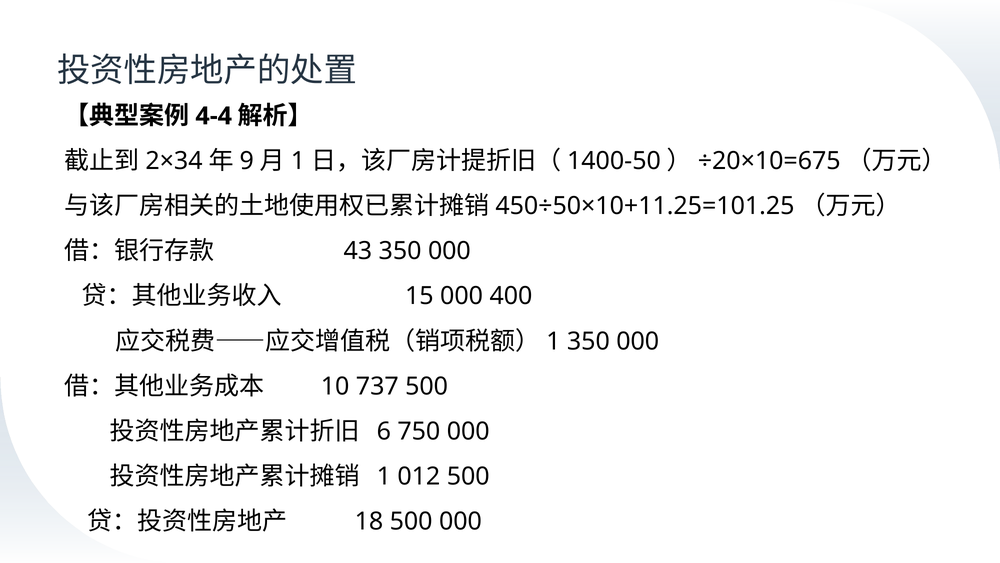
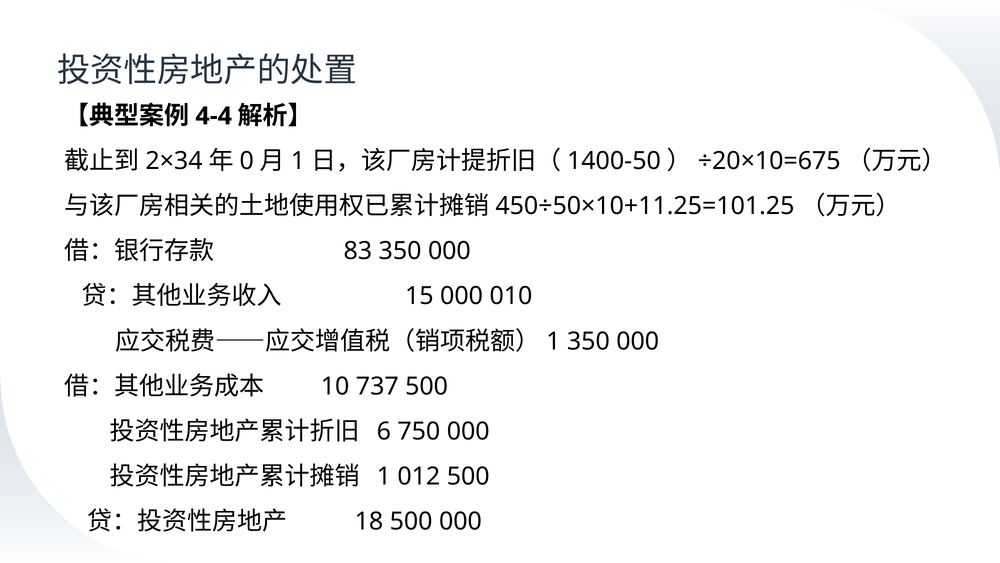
9: 9 -> 0
43: 43 -> 83
400: 400 -> 010
